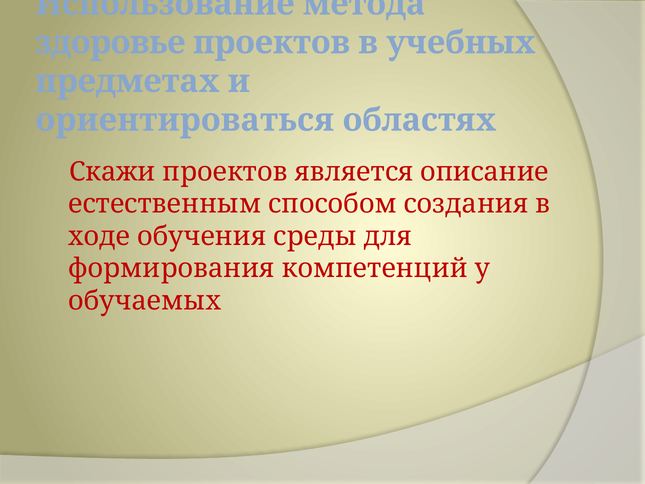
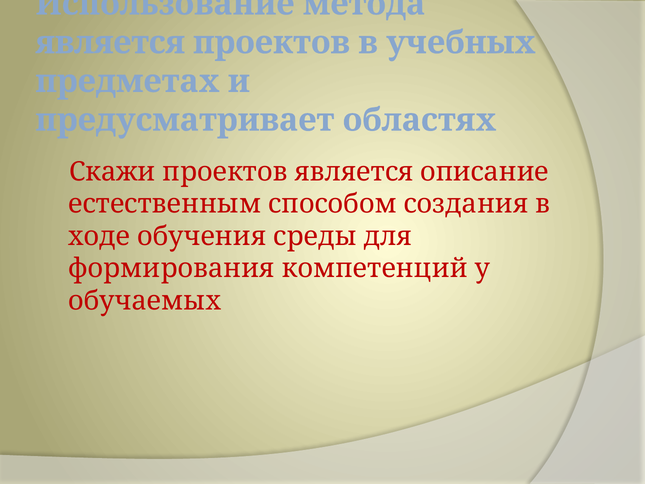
здоровье at (110, 43): здоровье -> является
ориентироваться: ориентироваться -> предусматривает
